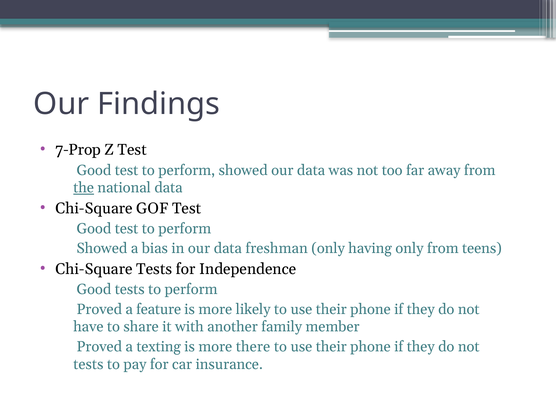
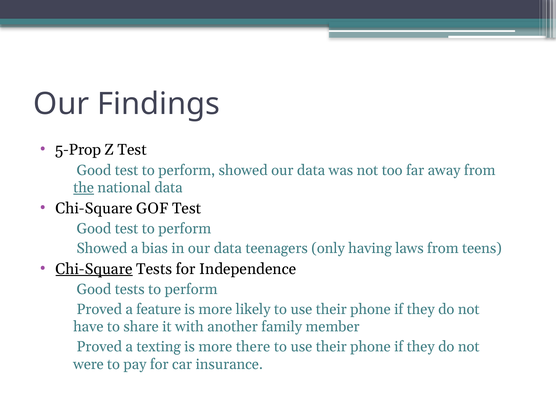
7-Prop: 7-Prop -> 5-Prop
freshman: freshman -> teenagers
having only: only -> laws
Chi-Square at (94, 269) underline: none -> present
tests at (88, 364): tests -> were
